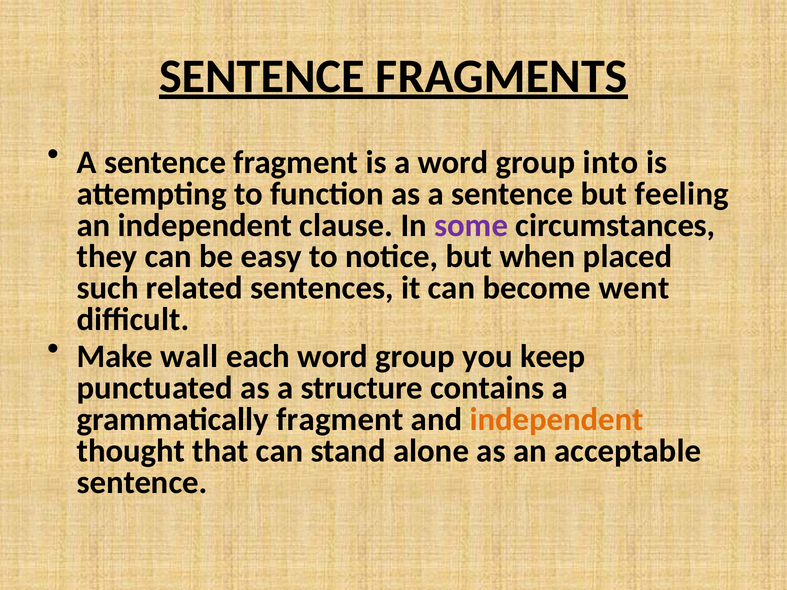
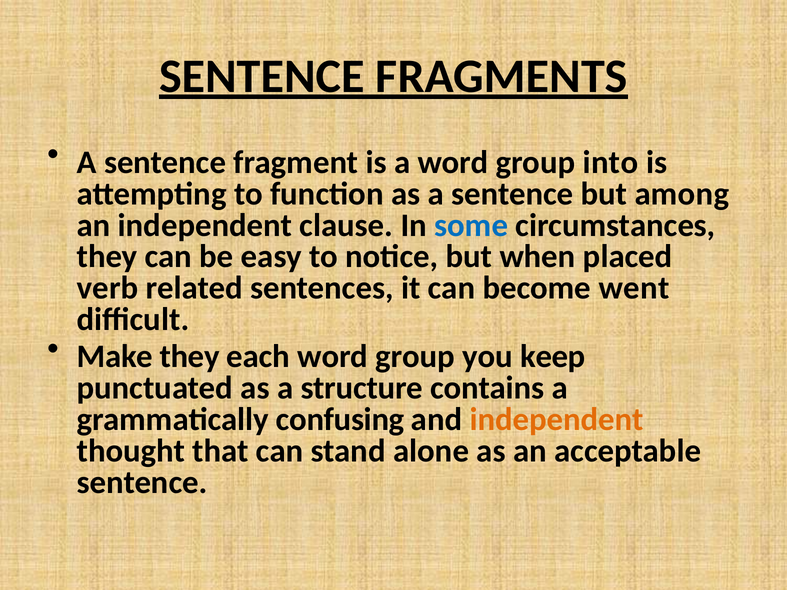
feeling: feeling -> among
some colour: purple -> blue
such: such -> verb
Make wall: wall -> they
grammatically fragment: fragment -> confusing
